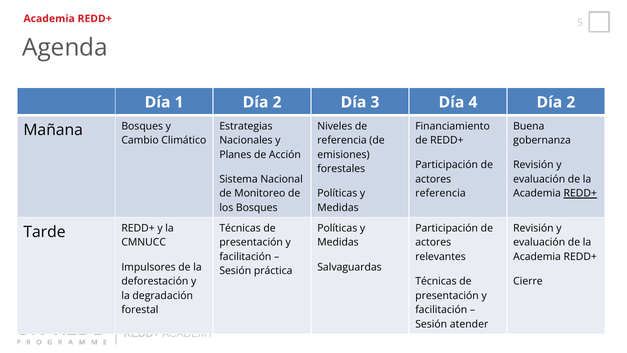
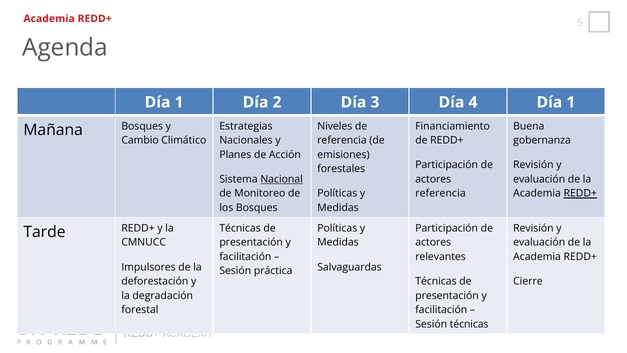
4 Día 2: 2 -> 1
Nacional underline: none -> present
Sesión atender: atender -> técnicas
